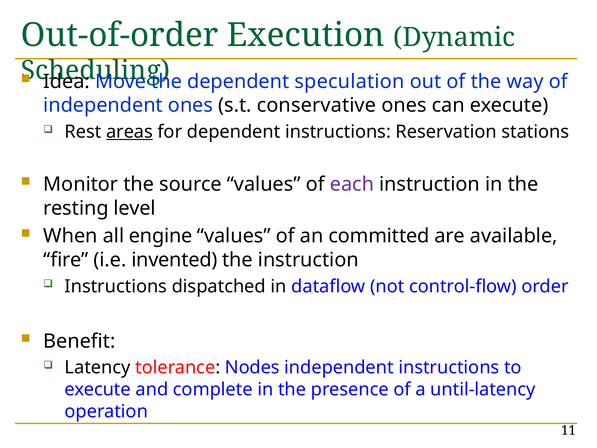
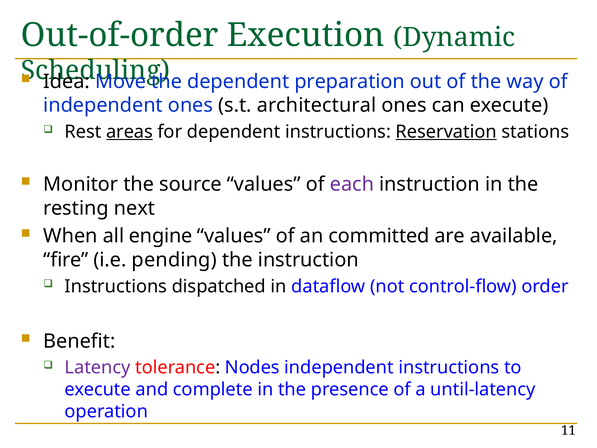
speculation: speculation -> preparation
conservative: conservative -> architectural
Reservation underline: none -> present
level: level -> next
invented: invented -> pending
Latency colour: black -> purple
